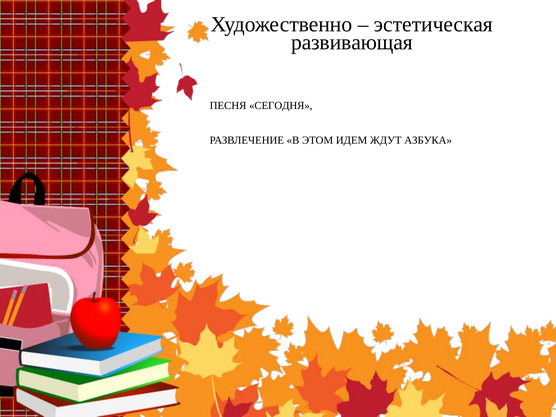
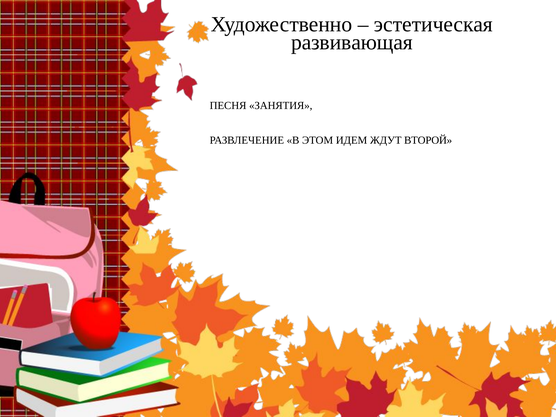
СЕГОДНЯ: СЕГОДНЯ -> ЗАНЯТИЯ
АЗБУКА: АЗБУКА -> ВТОРОЙ
